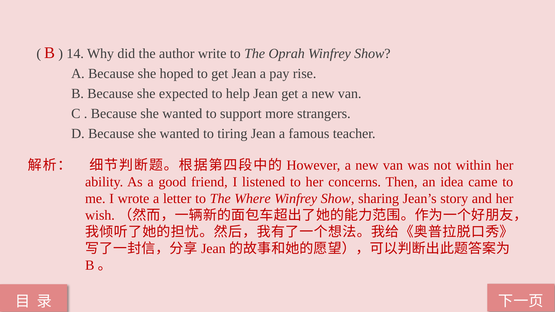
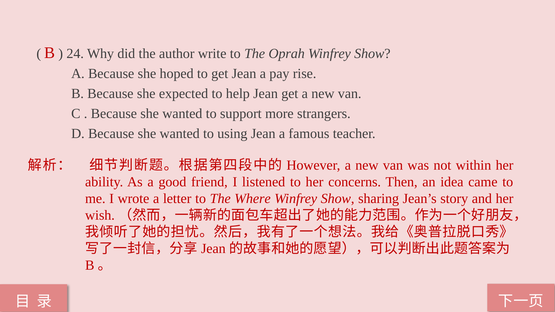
14: 14 -> 24
tiring: tiring -> using
